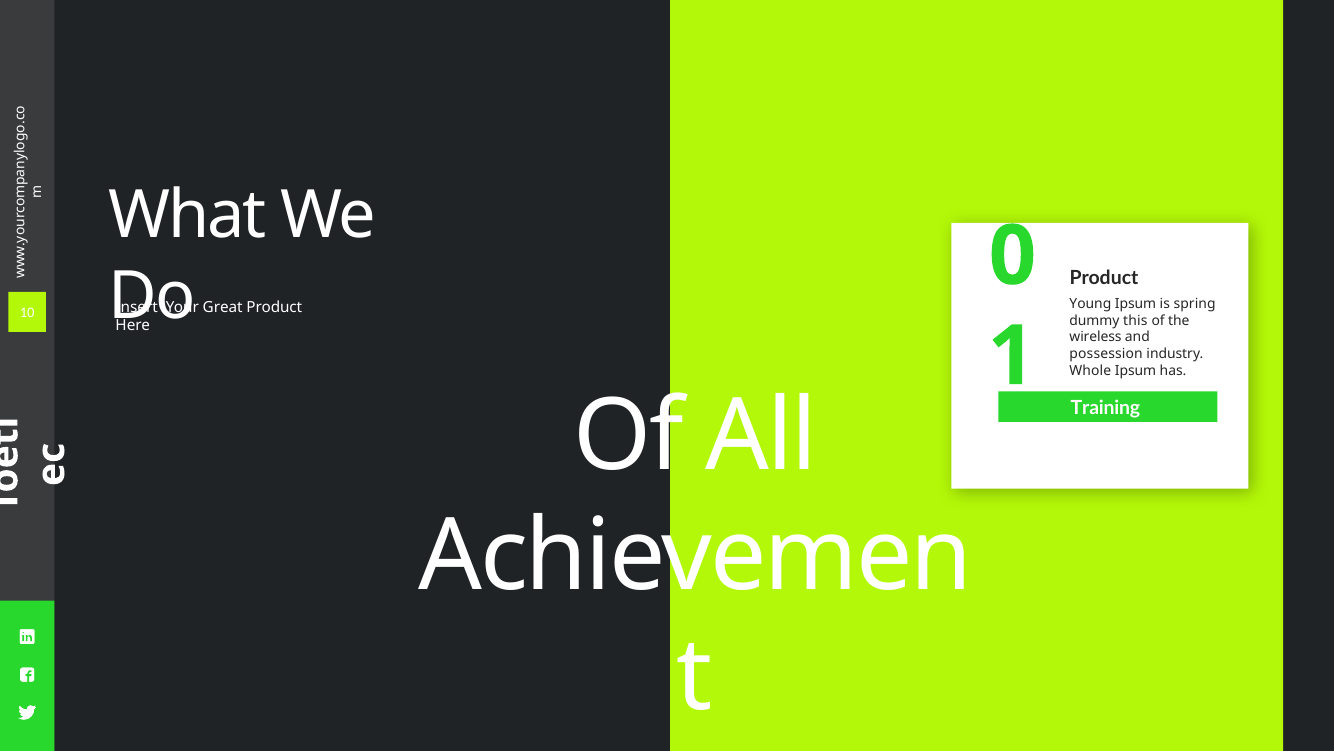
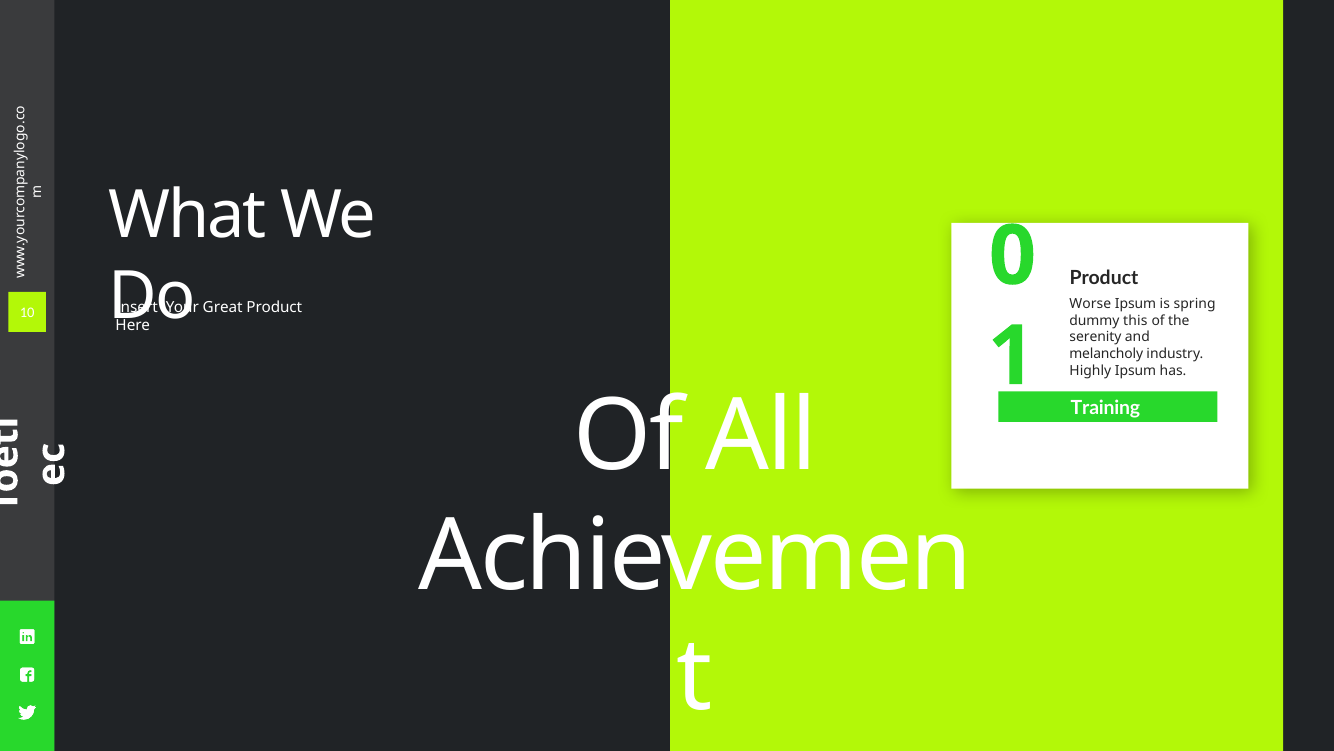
Young: Young -> Worse
wireless: wireless -> serenity
possession: possession -> melancholy
Whole: Whole -> Highly
